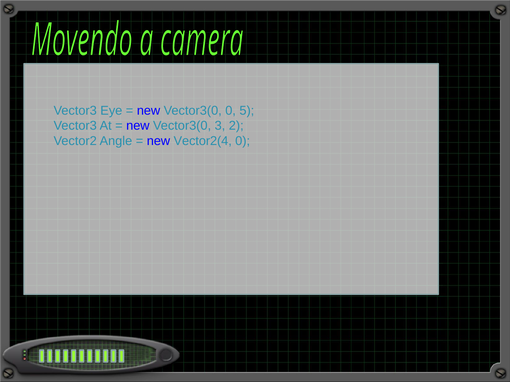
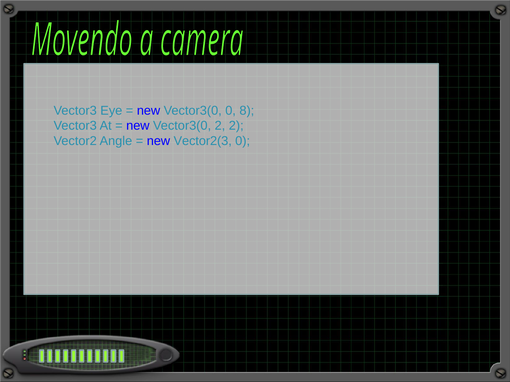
5: 5 -> 8
Vector3(0 3: 3 -> 2
Vector2(4: Vector2(4 -> Vector2(3
